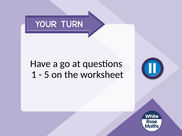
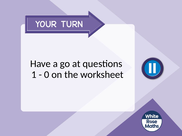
5: 5 -> 0
